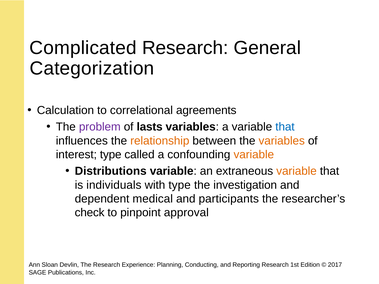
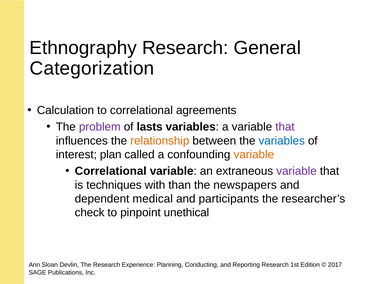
Complicated: Complicated -> Ethnography
that at (285, 127) colour: blue -> purple
variables at (282, 141) colour: orange -> blue
interest type: type -> plan
Distributions at (111, 171): Distributions -> Correlational
variable at (297, 171) colour: orange -> purple
individuals: individuals -> techniques
with type: type -> than
investigation: investigation -> newspapers
approval: approval -> unethical
